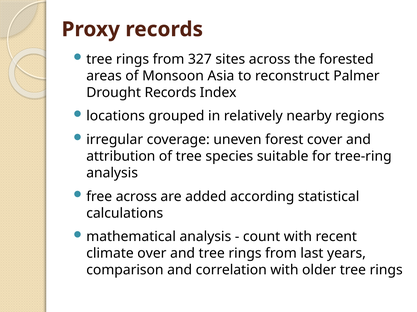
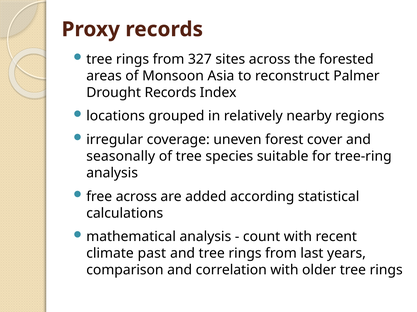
attribution: attribution -> seasonally
over: over -> past
